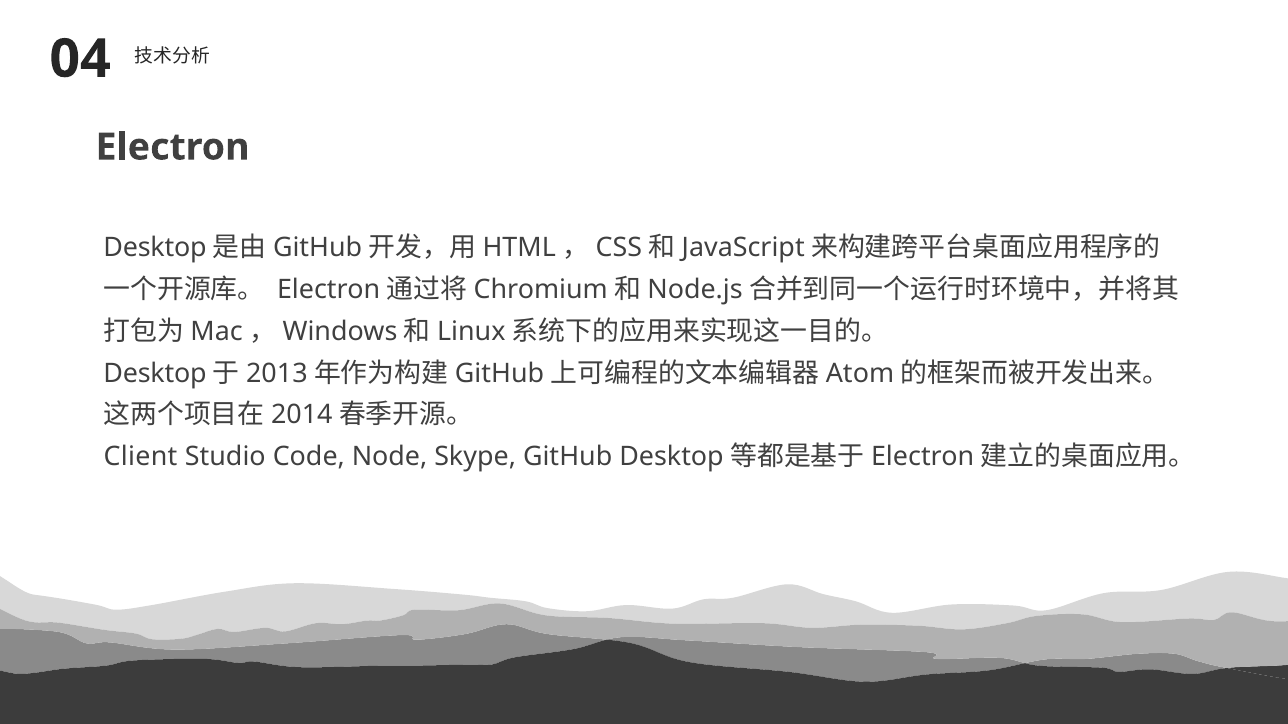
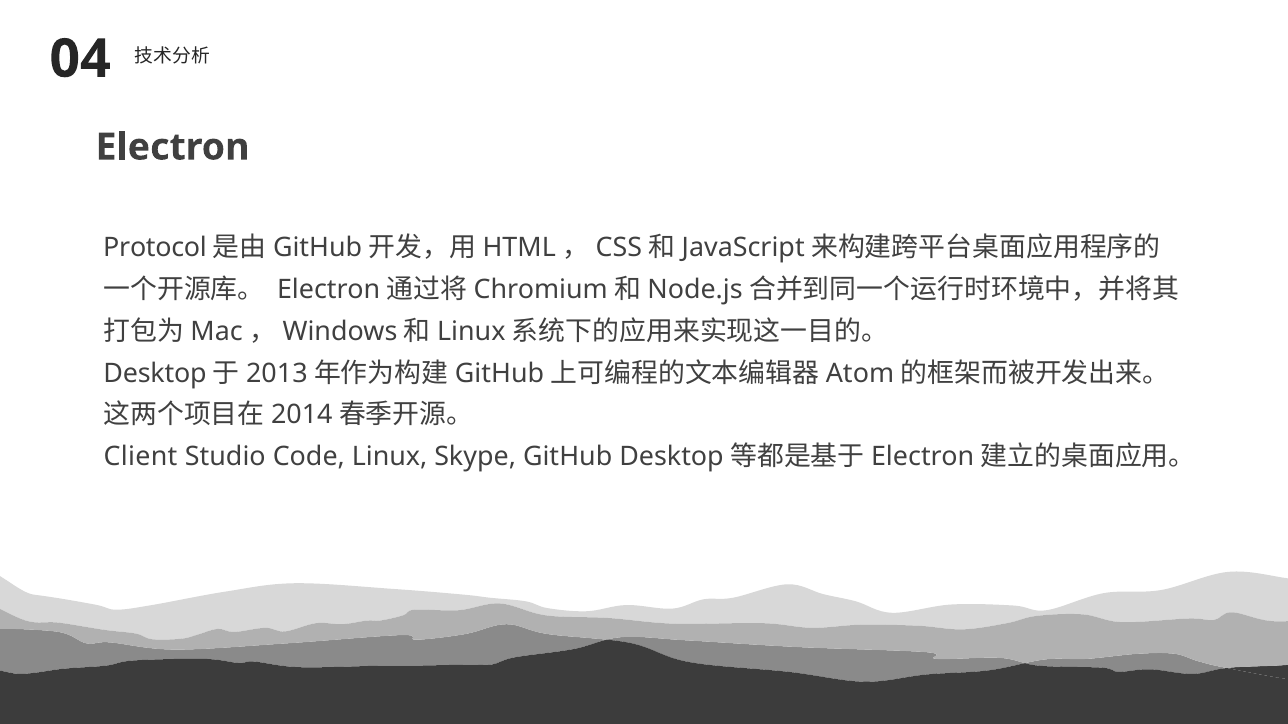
Desktop at (155, 248): Desktop -> Protocol
Code Node: Node -> Linux
